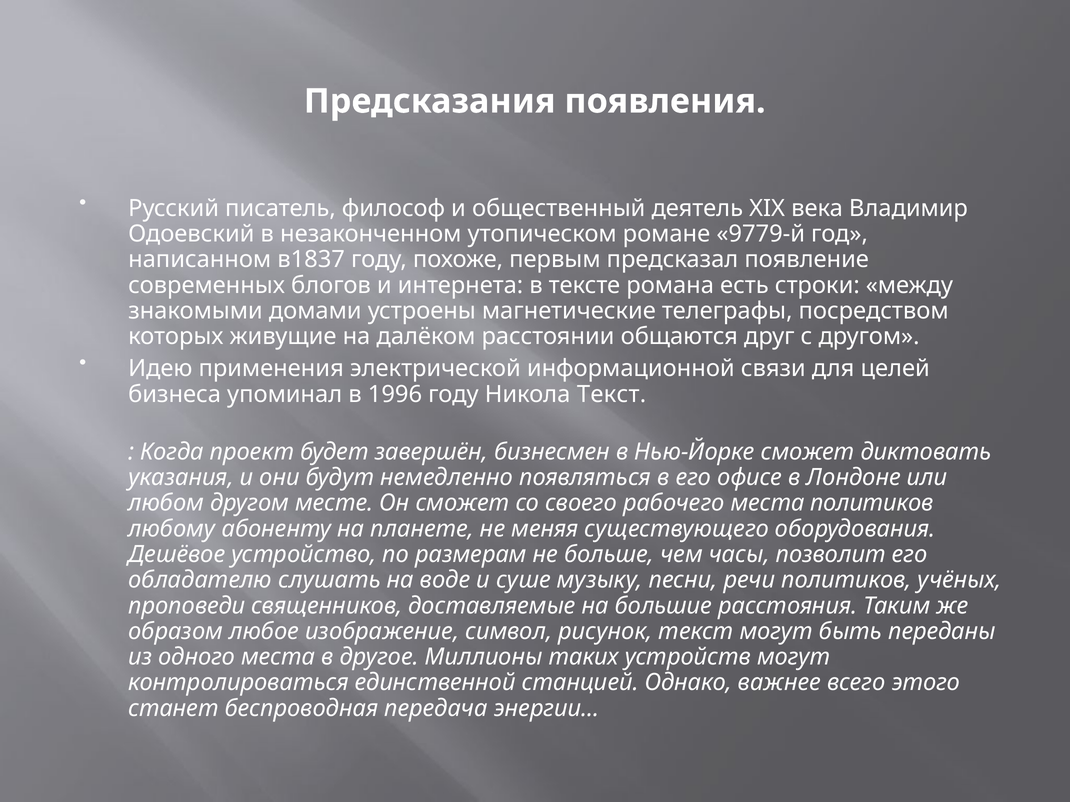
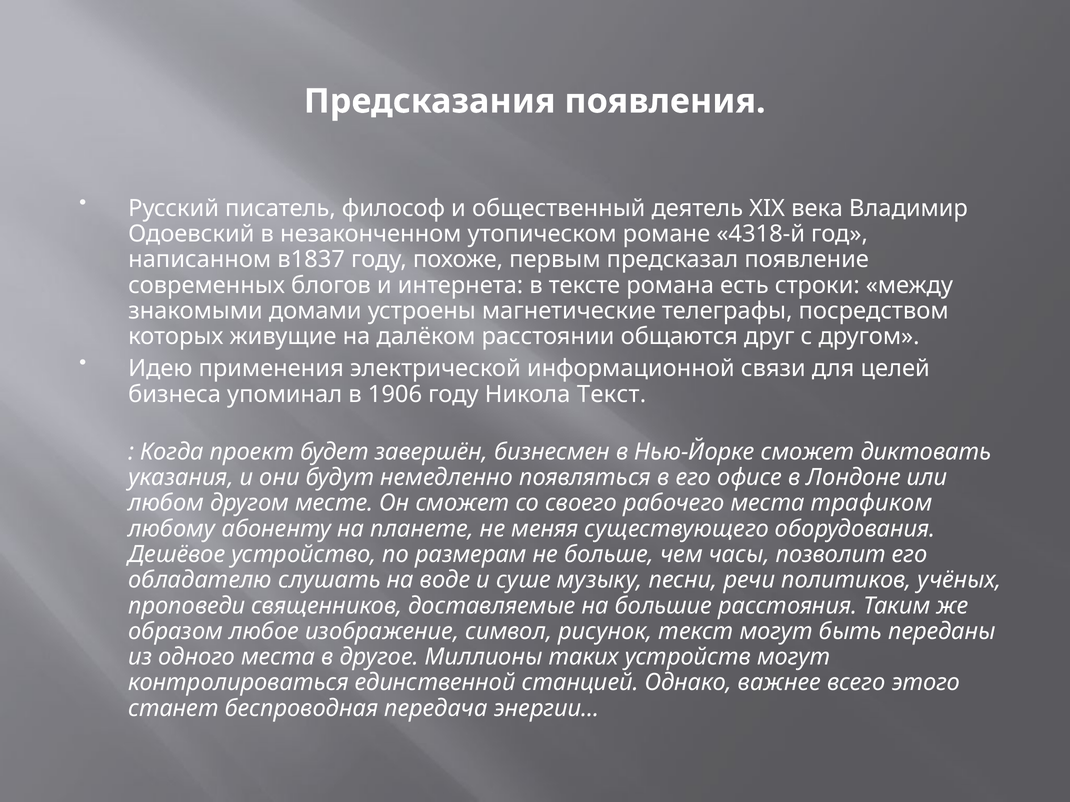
9779-й: 9779-й -> 4318-й
1996: 1996 -> 1906
места политиков: политиков -> трафиком
